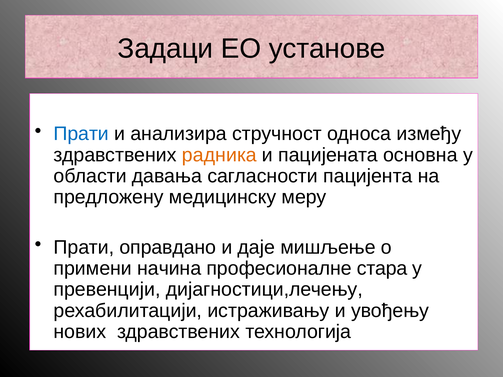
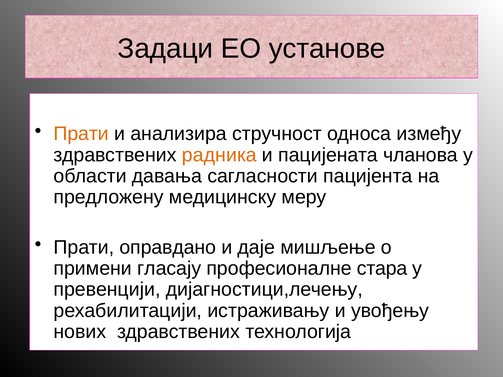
Прати at (81, 134) colour: blue -> orange
основна: основна -> чланова
начина: начина -> гласају
